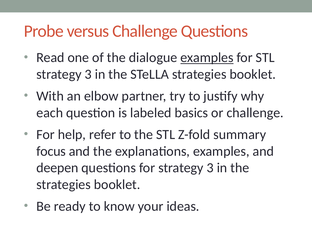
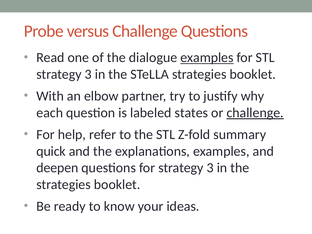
basics: basics -> states
challenge at (255, 113) underline: none -> present
focus: focus -> quick
